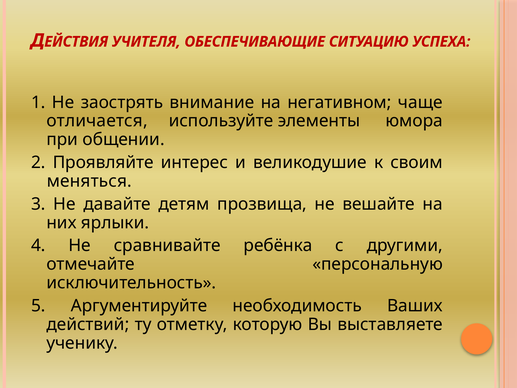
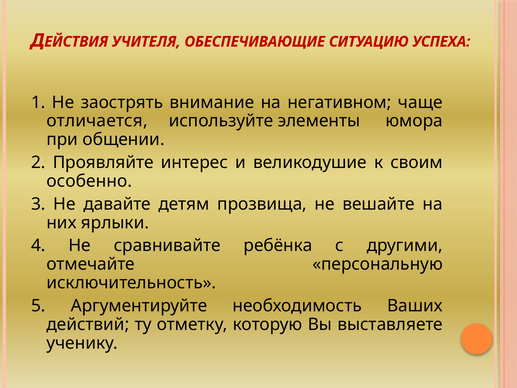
меняться: меняться -> особенно
